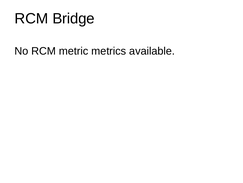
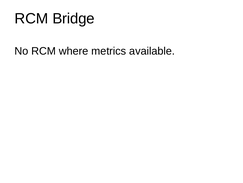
metric: metric -> where
